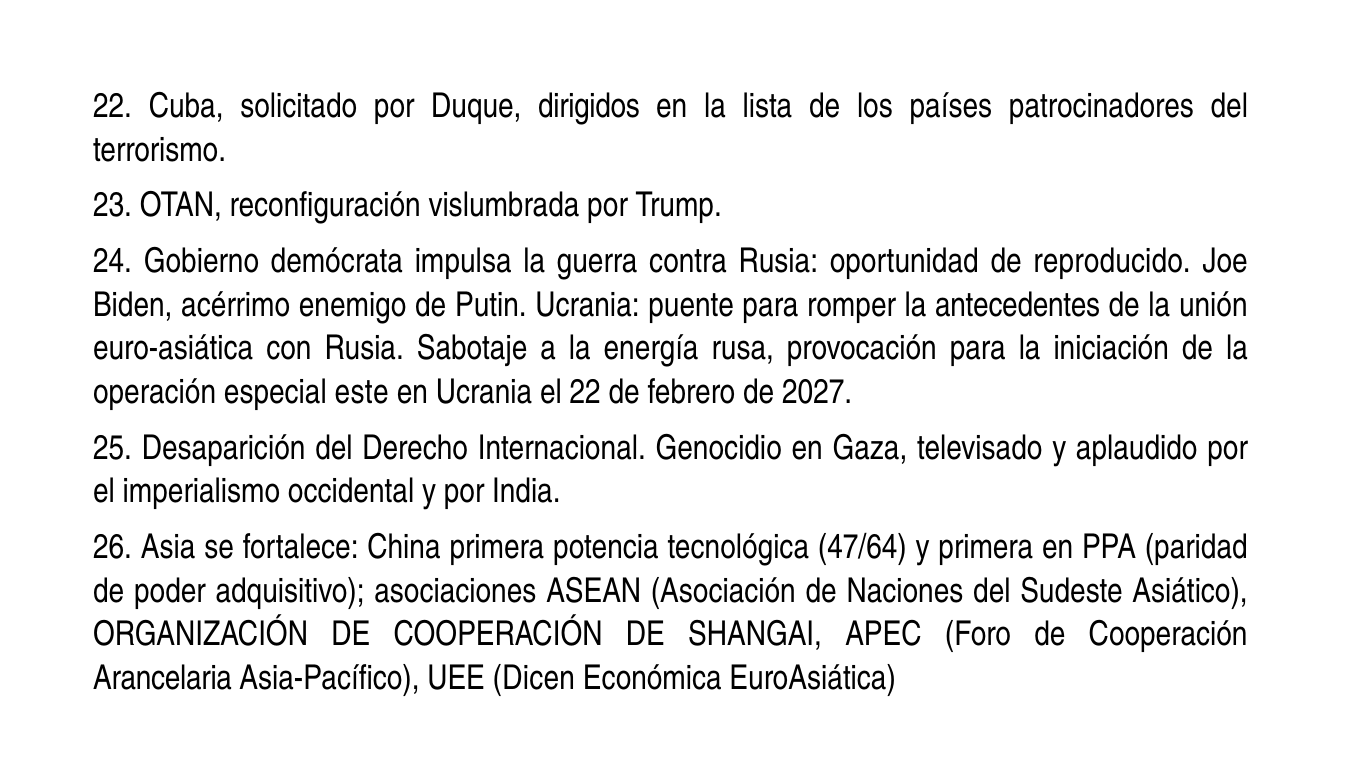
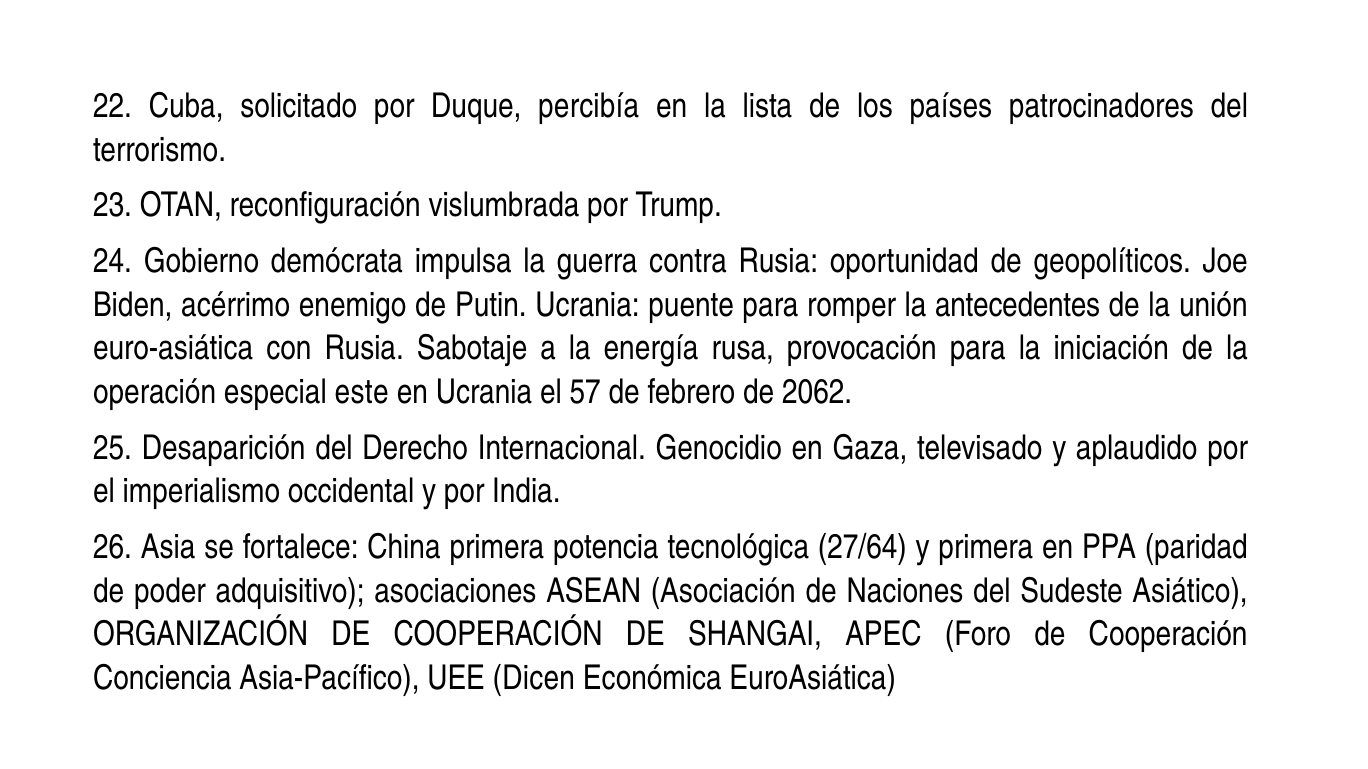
dirigidos: dirigidos -> percibía
reproducido: reproducido -> geopolíticos
el 22: 22 -> 57
2027: 2027 -> 2062
47/64: 47/64 -> 27/64
Arancelaria: Arancelaria -> Conciencia
